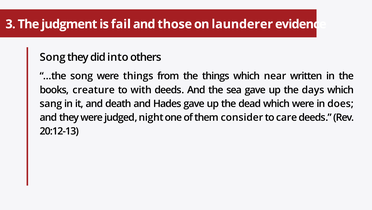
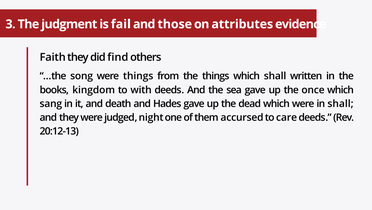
launderer: launderer -> attributes
Song at (53, 57): Song -> Faith
into: into -> find
which near: near -> shall
creature: creature -> kingdom
days: days -> once
in does: does -> shall
consider: consider -> accursed
